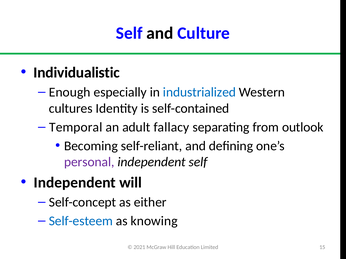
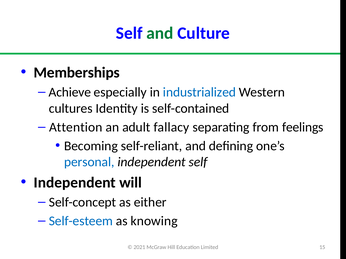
and at (160, 33) colour: black -> green
Individualistic: Individualistic -> Memberships
Enough: Enough -> Achieve
Temporal: Temporal -> Attention
outlook: outlook -> feelings
personal colour: purple -> blue
